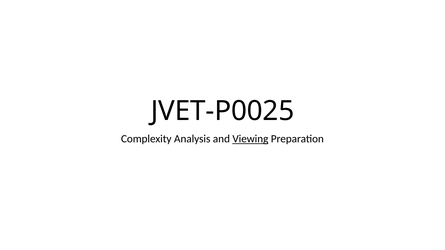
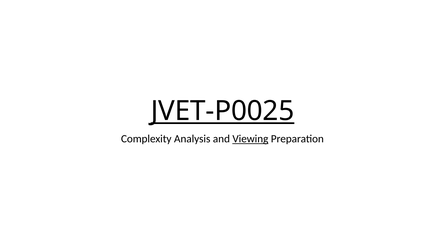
JVET-P0025 underline: none -> present
